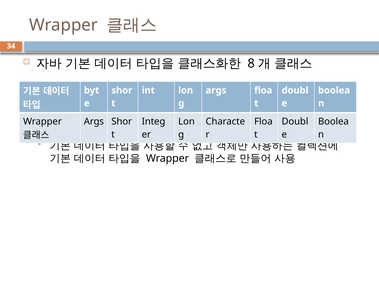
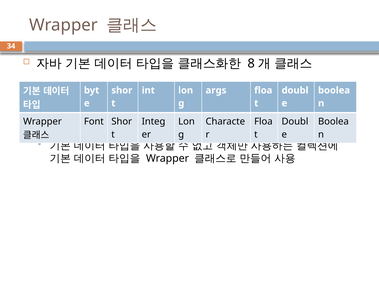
Args at (94, 122): Args -> Font
